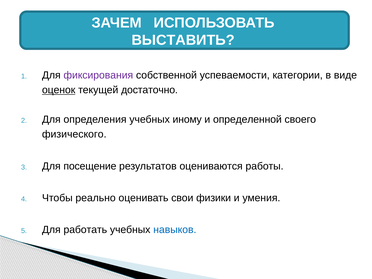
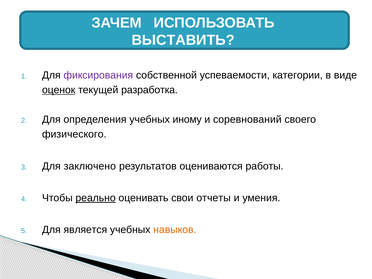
достаточно: достаточно -> разработка
определенной: определенной -> соревнований
посещение: посещение -> заключено
реально underline: none -> present
физики: физики -> отчеты
работать: работать -> является
навыков colour: blue -> orange
